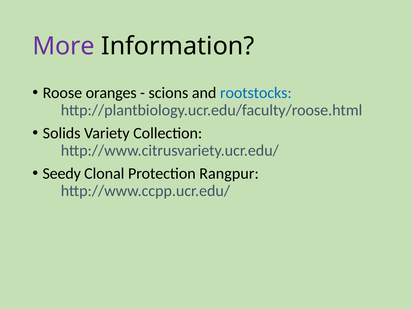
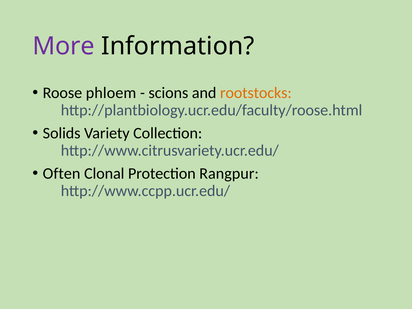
oranges: oranges -> phloem
rootstocks colour: blue -> orange
Seedy: Seedy -> Often
